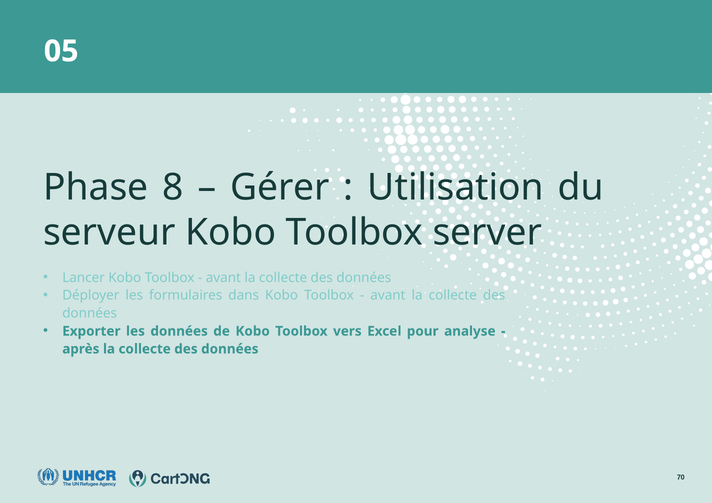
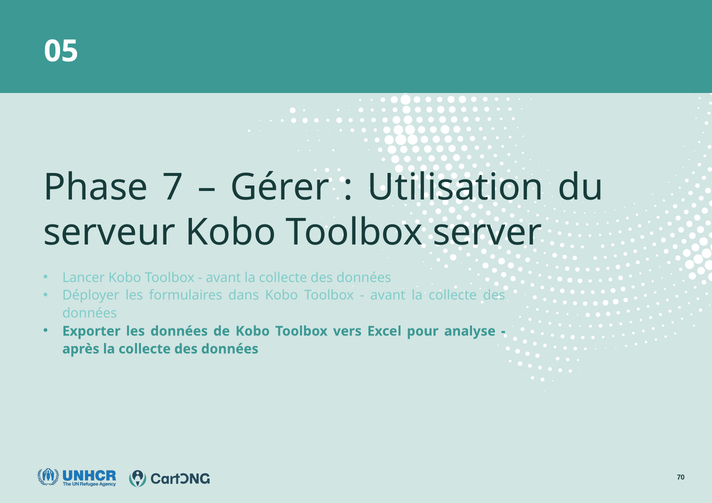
8: 8 -> 7
